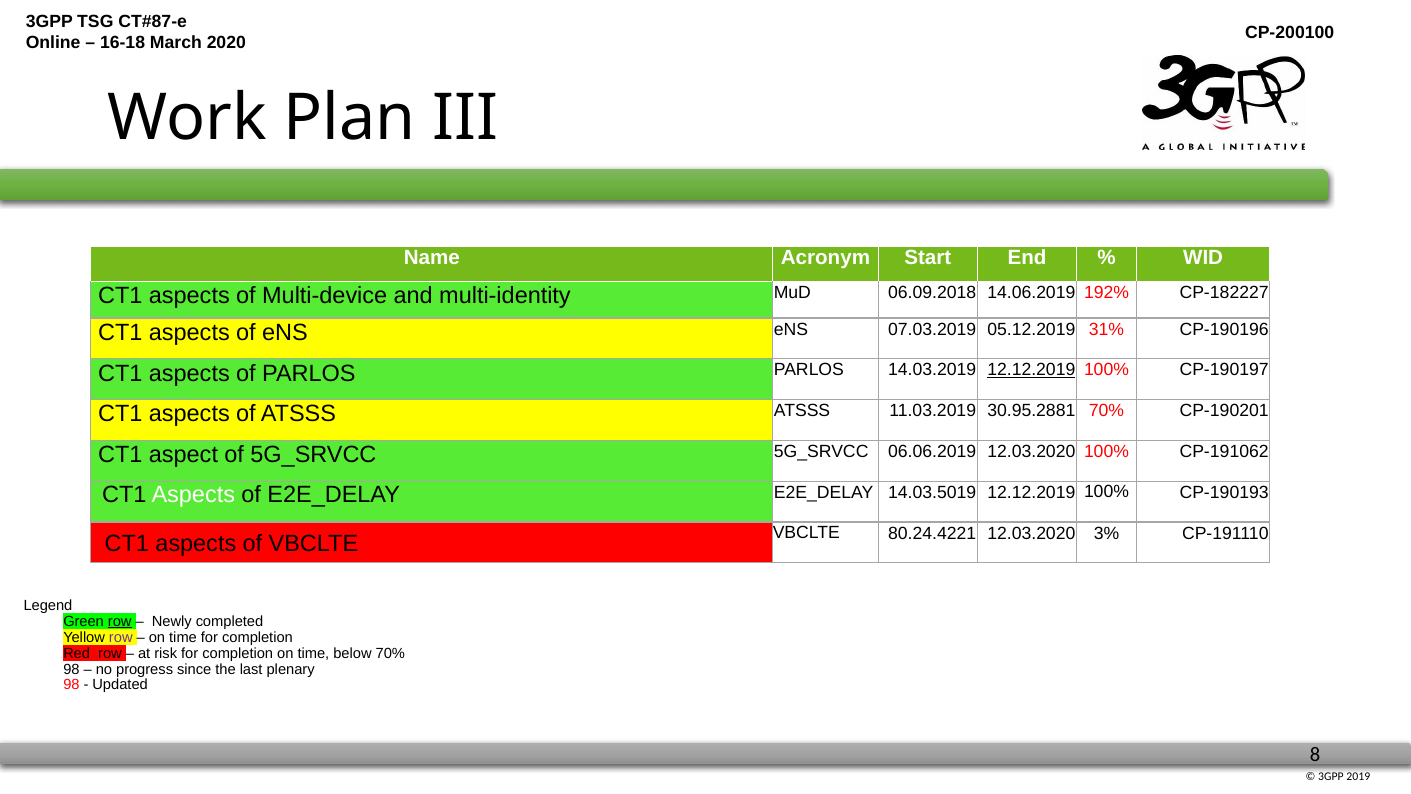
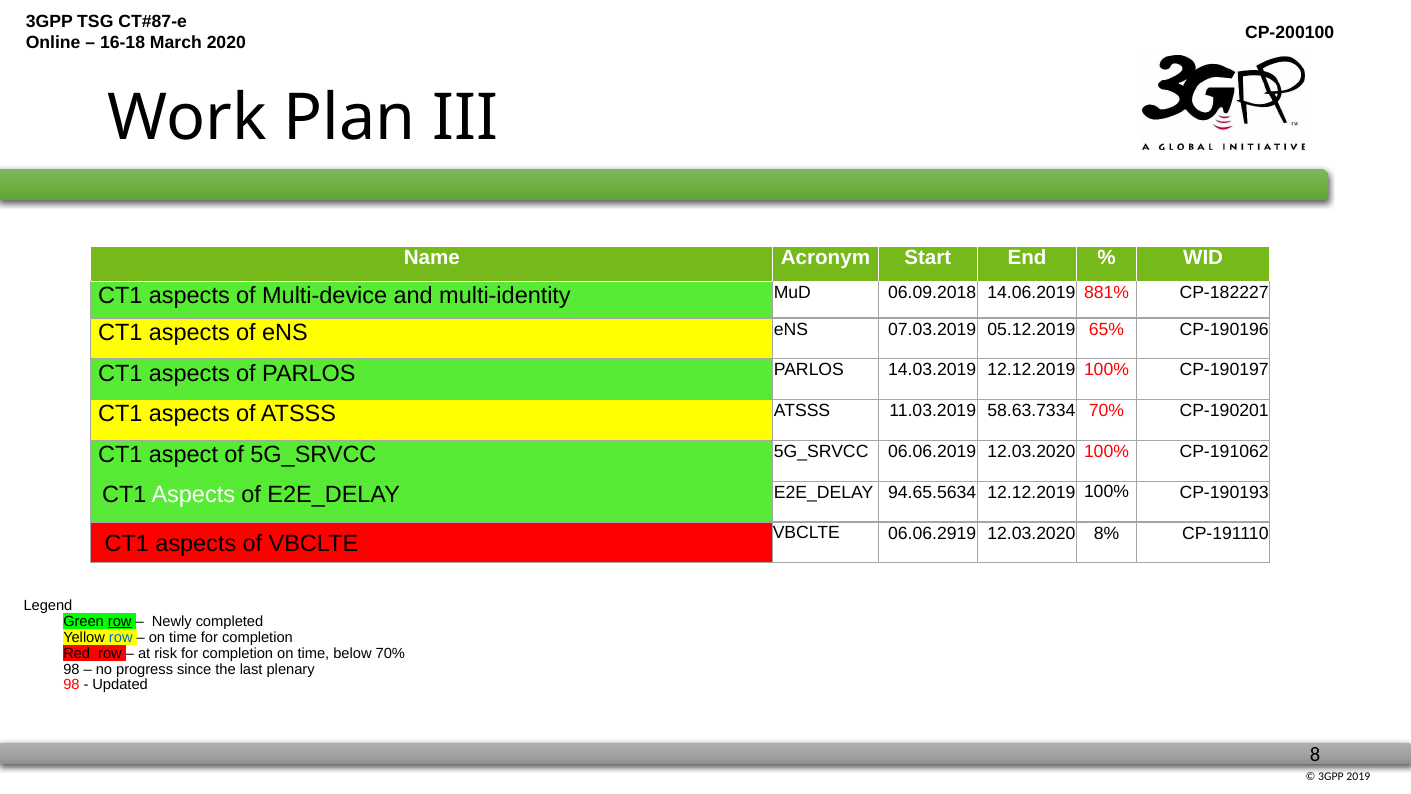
192%: 192% -> 881%
31%: 31% -> 65%
12.12.2019 at (1031, 370) underline: present -> none
30.95.2881: 30.95.2881 -> 58.63.7334
14.03.5019: 14.03.5019 -> 94.65.5634
80.24.4221: 80.24.4221 -> 06.06.2919
3%: 3% -> 8%
row at (121, 637) colour: purple -> blue
